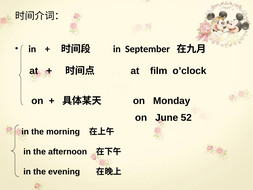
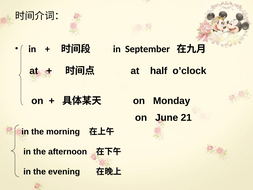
film: film -> half
52: 52 -> 21
